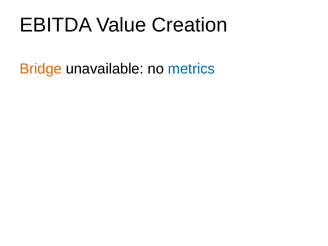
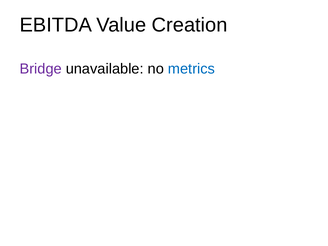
Bridge colour: orange -> purple
